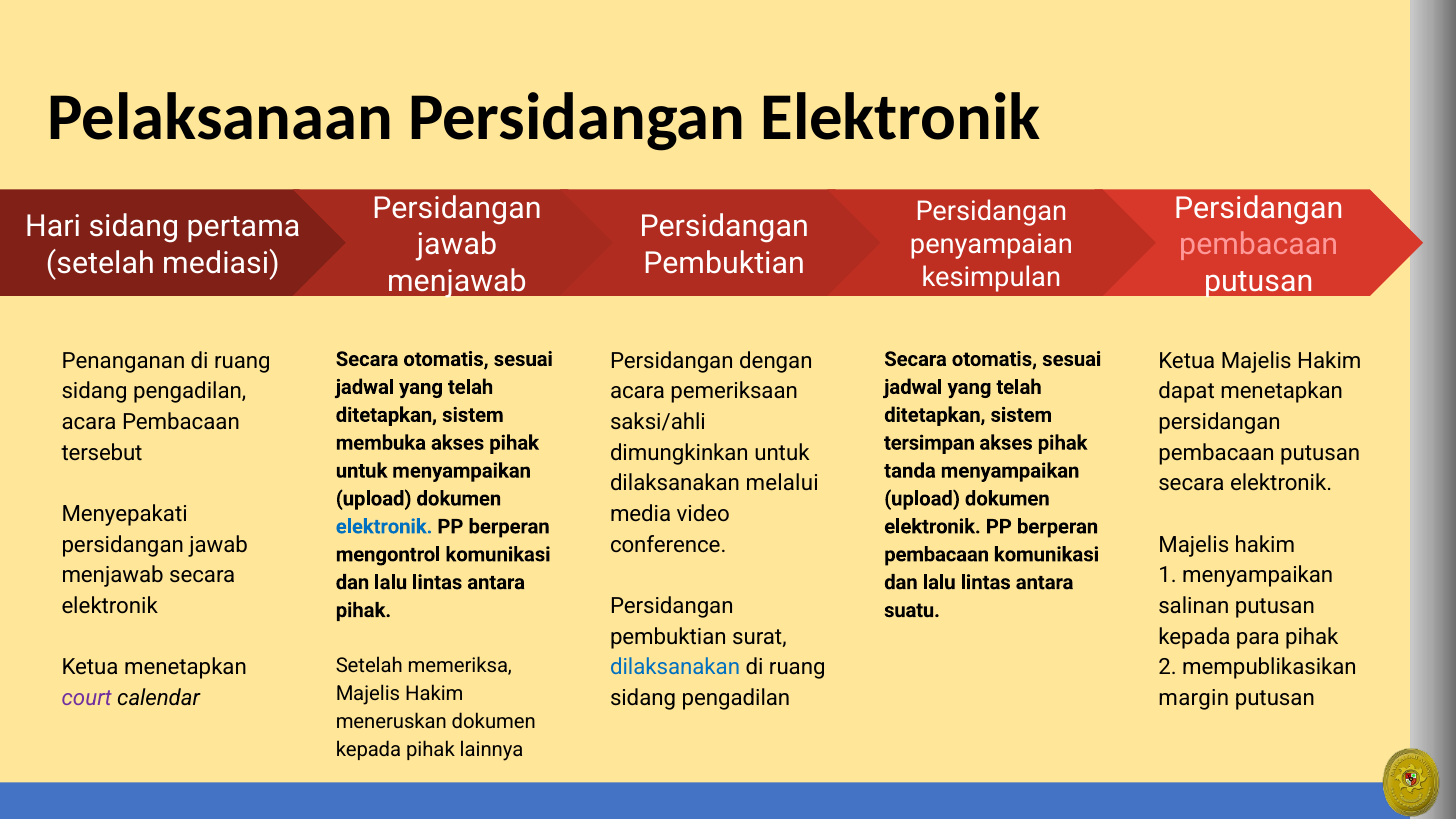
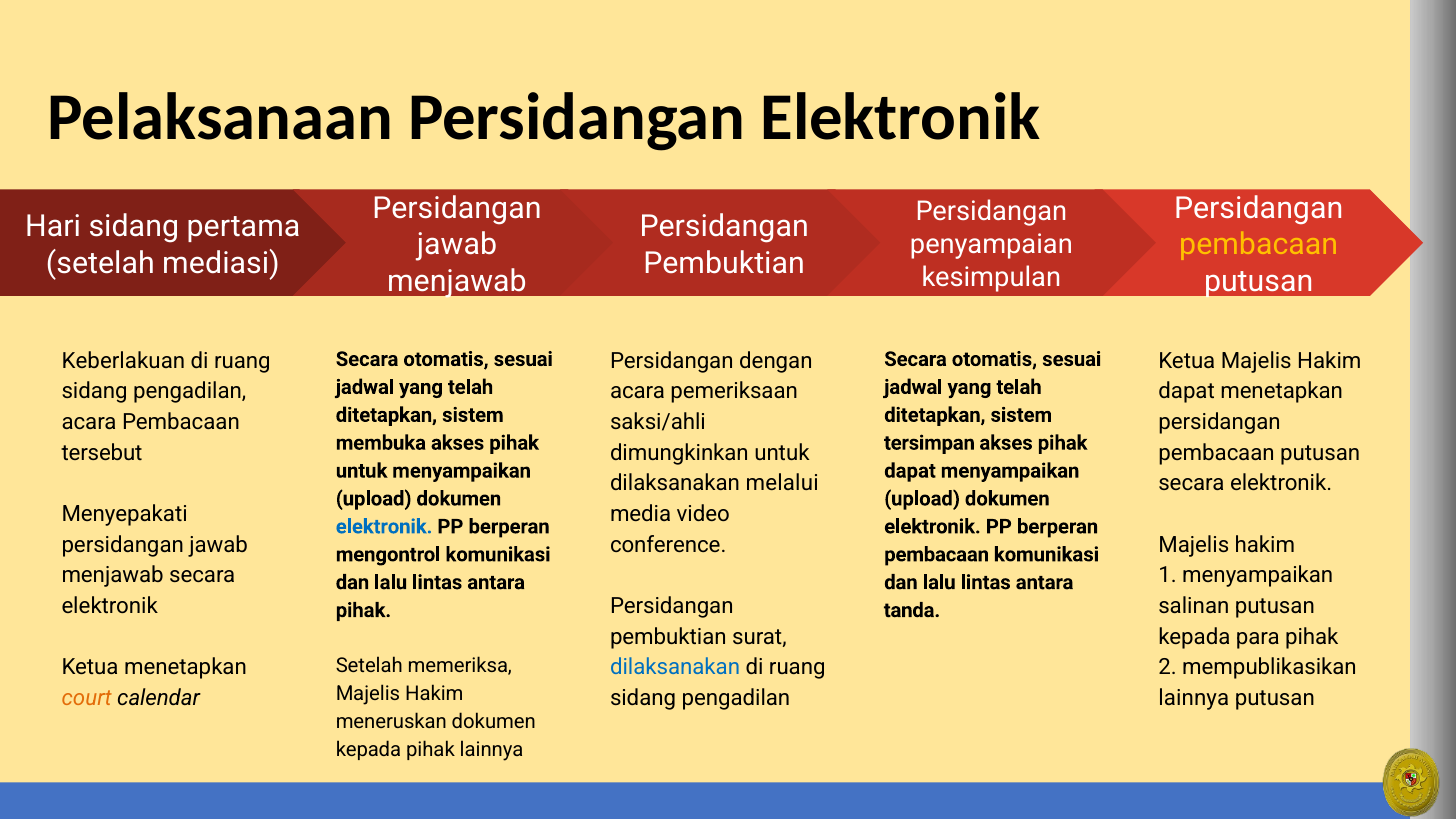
pembacaan at (1259, 245) colour: pink -> yellow
Penanganan: Penanganan -> Keberlakuan
tanda at (910, 471): tanda -> dapat
suatu: suatu -> tanda
court colour: purple -> orange
margin at (1194, 698): margin -> lainnya
